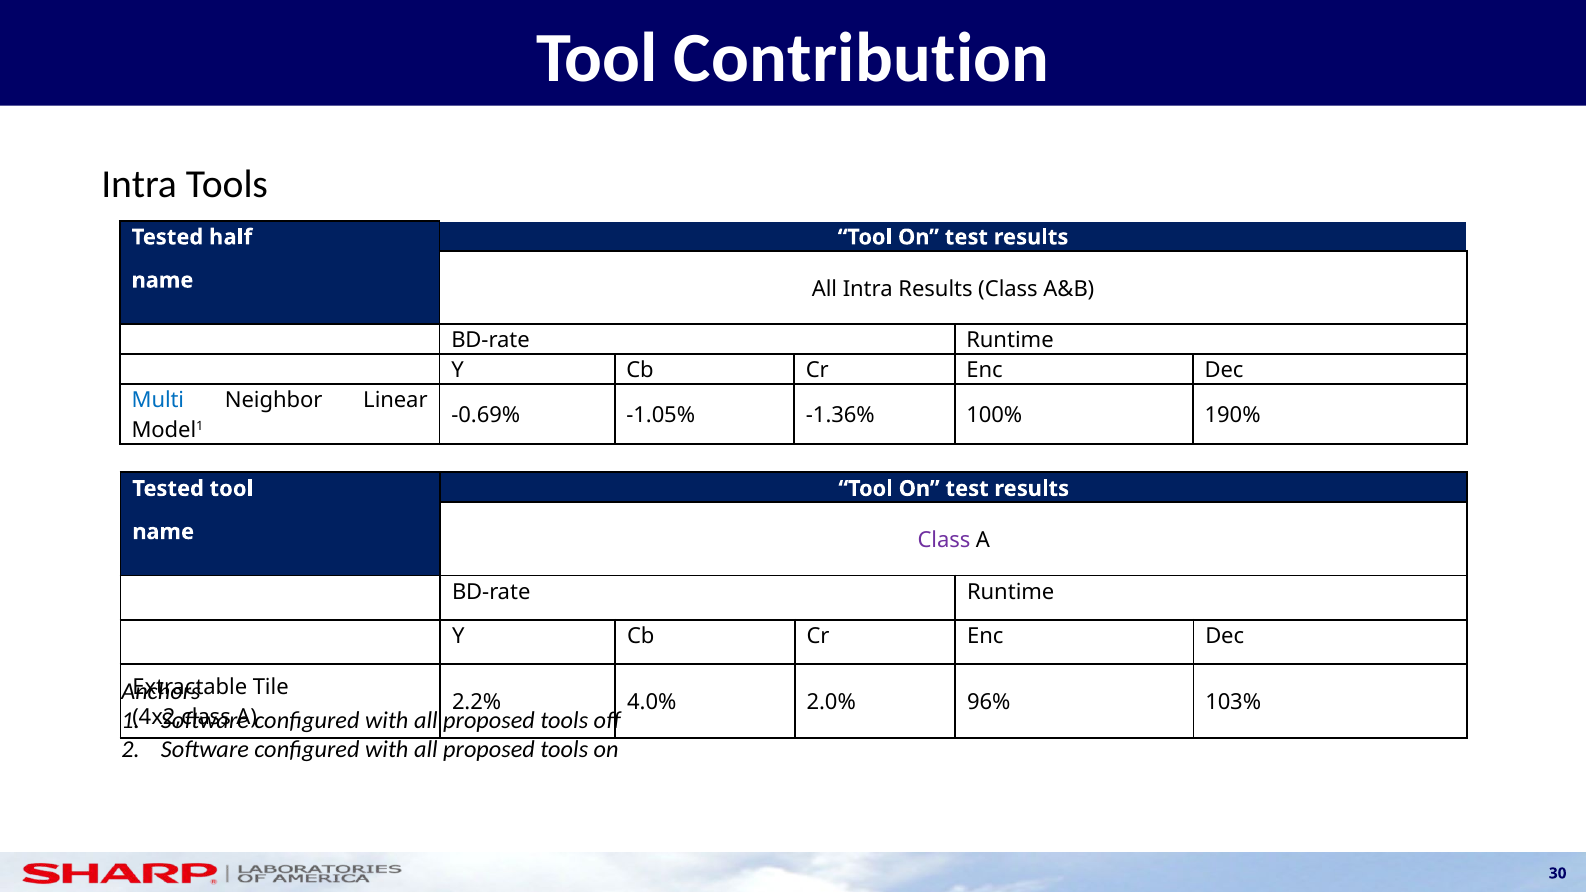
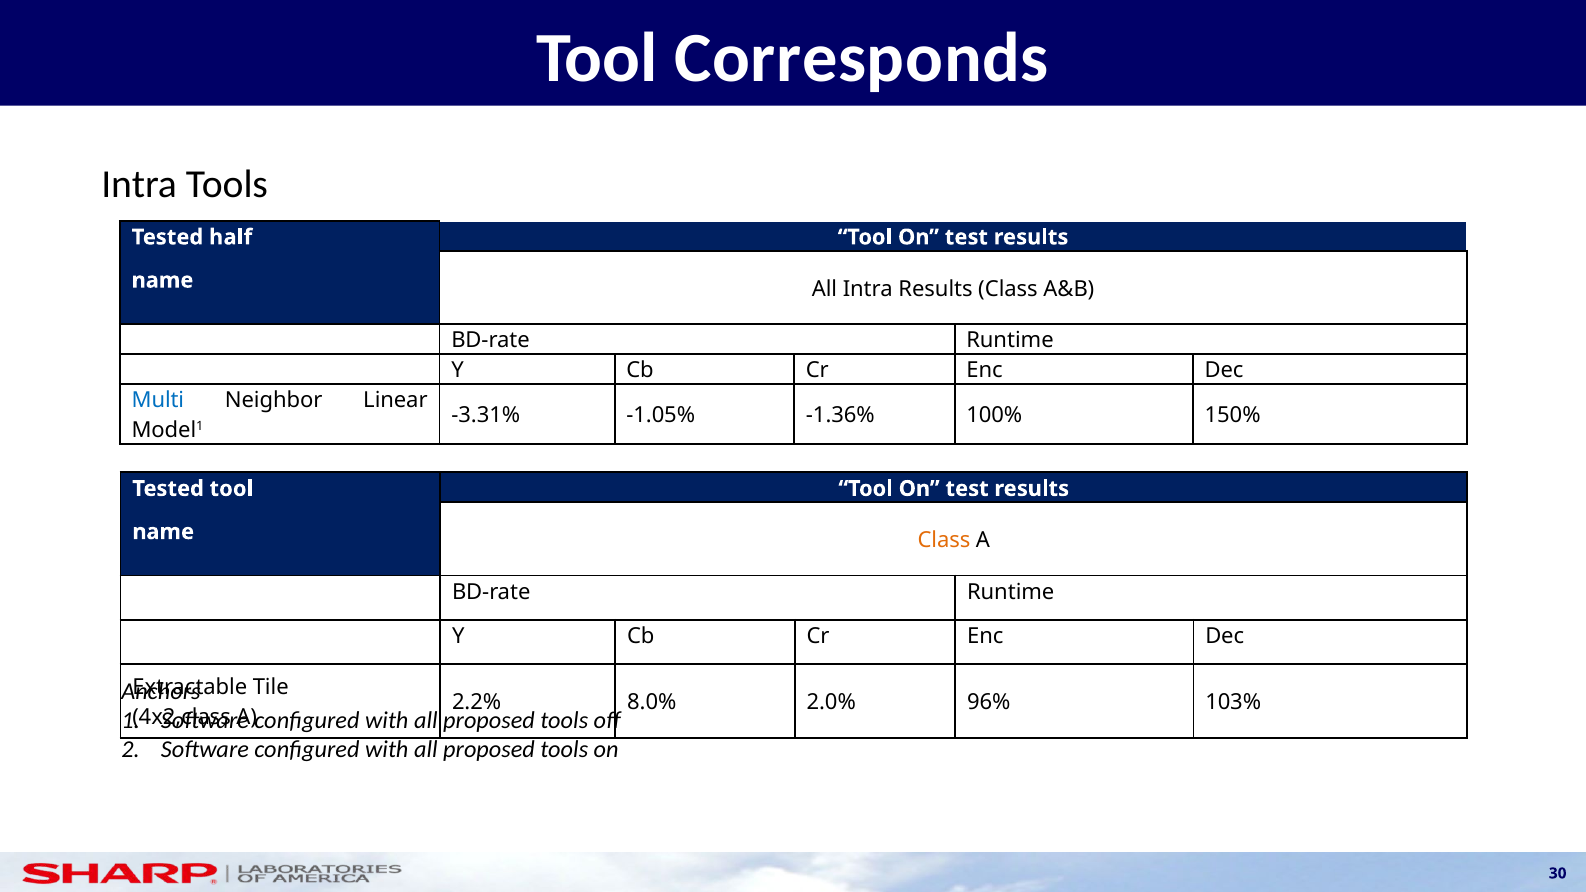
Contribution: Contribution -> Corresponds
-0.69%: -0.69% -> -3.31%
190%: 190% -> 150%
Class at (944, 540) colour: purple -> orange
4.0%: 4.0% -> 8.0%
